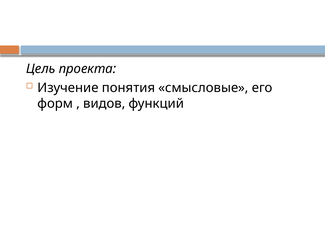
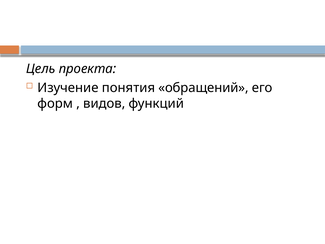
смысловые: смысловые -> обращений
